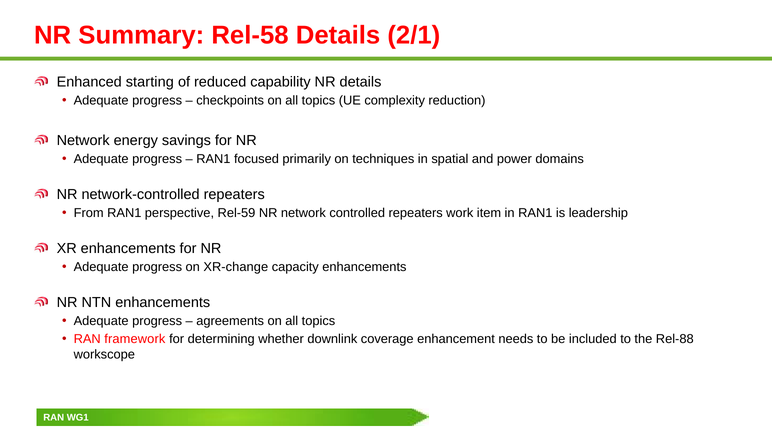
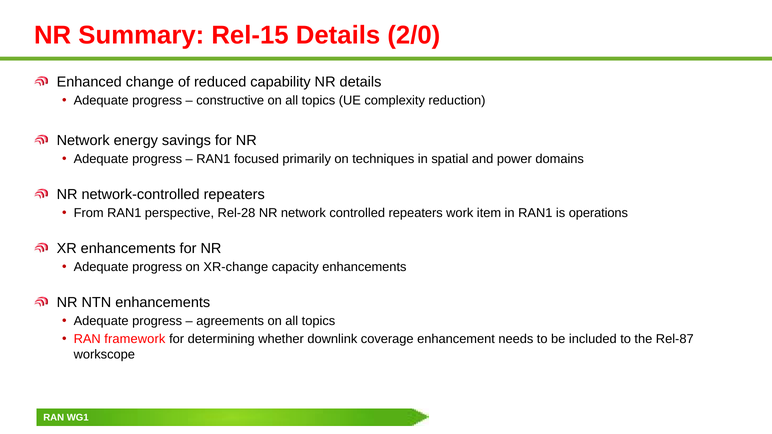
Rel-58: Rel-58 -> Rel-15
2/1: 2/1 -> 2/0
starting: starting -> change
checkpoints: checkpoints -> constructive
Rel-59: Rel-59 -> Rel-28
leadership: leadership -> operations
Rel-88: Rel-88 -> Rel-87
